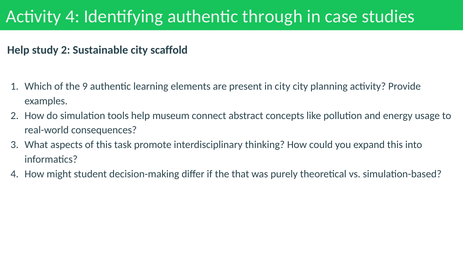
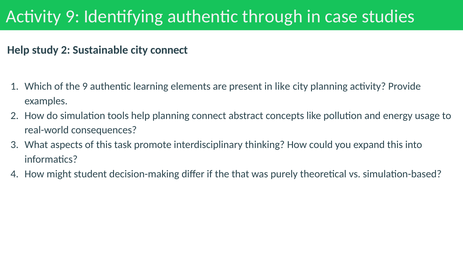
Activity 4: 4 -> 9
city scaffold: scaffold -> connect
in city: city -> like
help museum: museum -> planning
